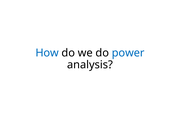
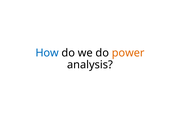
power colour: blue -> orange
